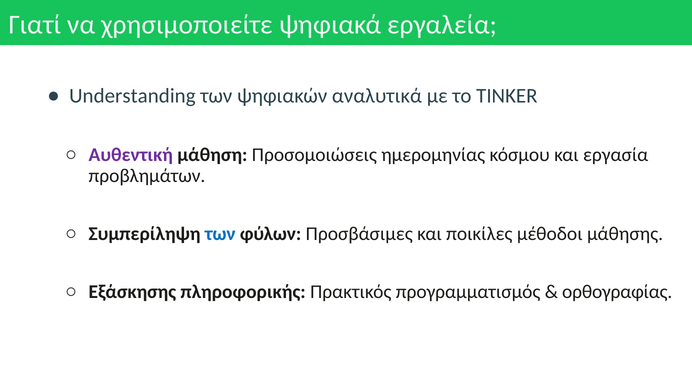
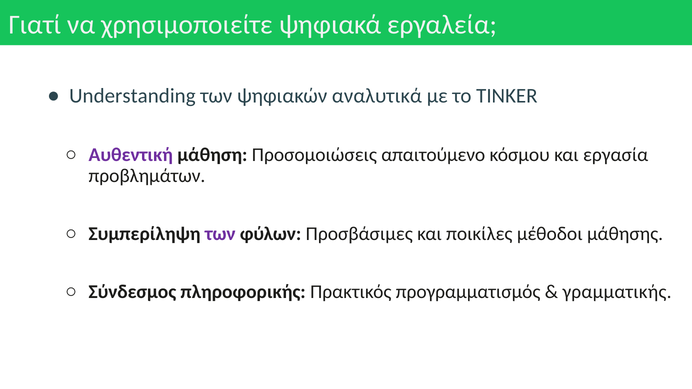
ημερομηνίας: ημερομηνίας -> απαιτούμενο
των at (220, 234) colour: blue -> purple
Εξάσκησης: Εξάσκησης -> Σύνδεσμος
ορθογραφίας: ορθογραφίας -> γραμματικής
